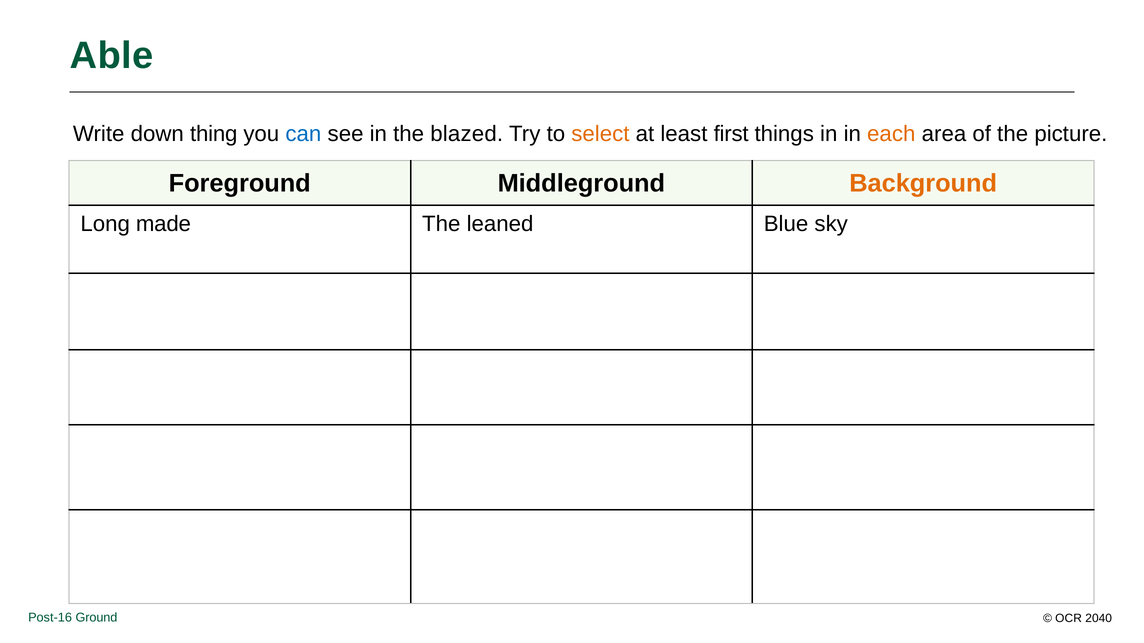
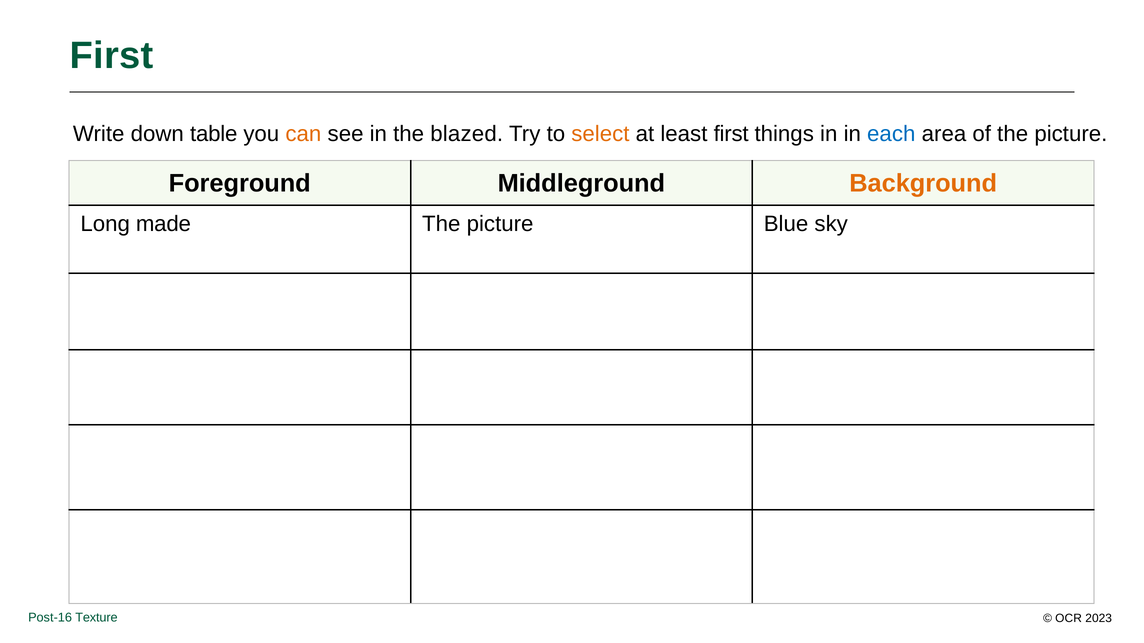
Able at (111, 56): Able -> First
thing: thing -> table
can colour: blue -> orange
each colour: orange -> blue
leaned at (500, 224): leaned -> picture
Ground: Ground -> Texture
2040: 2040 -> 2023
